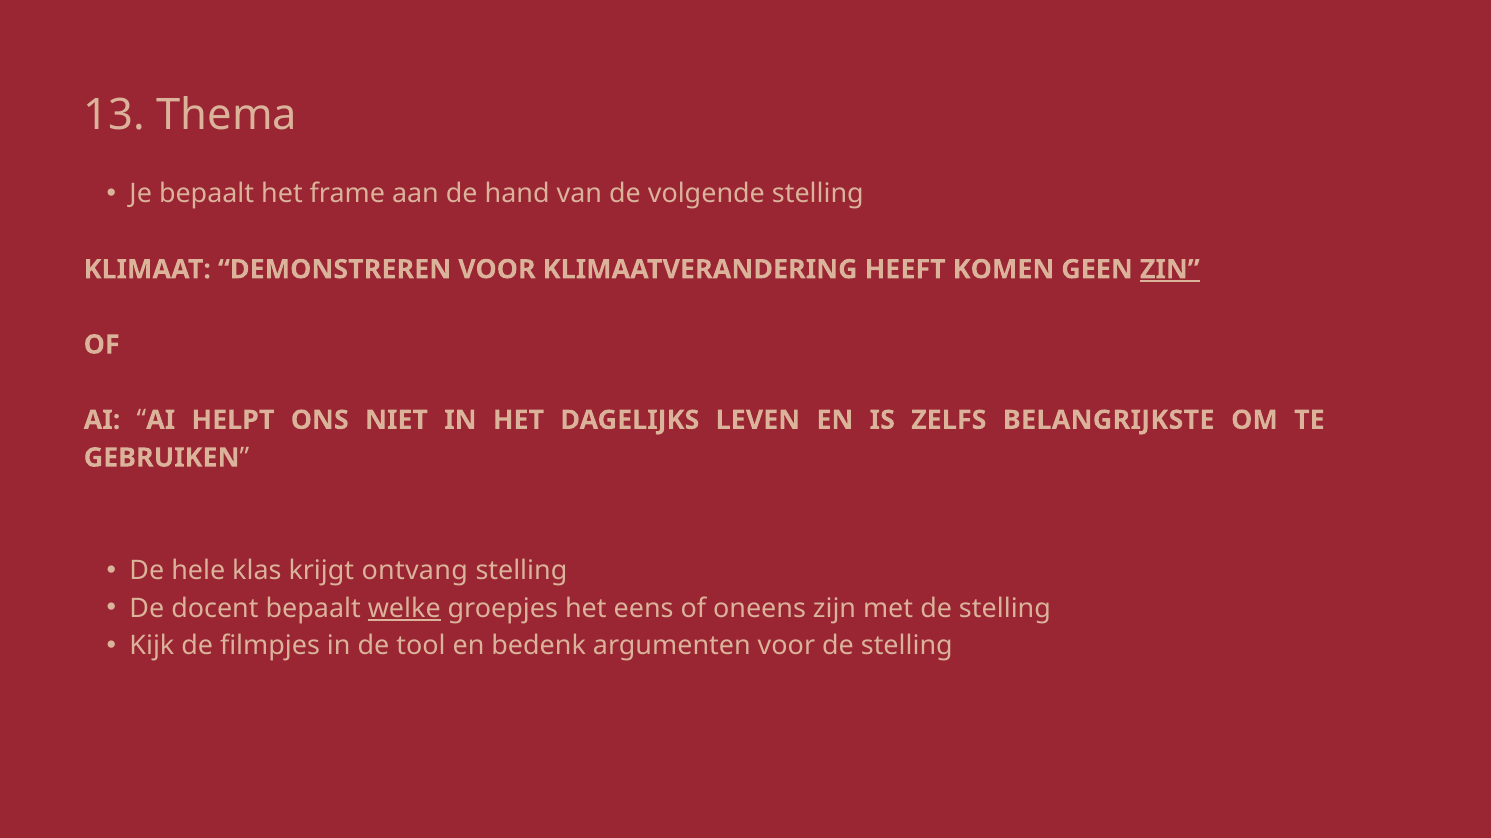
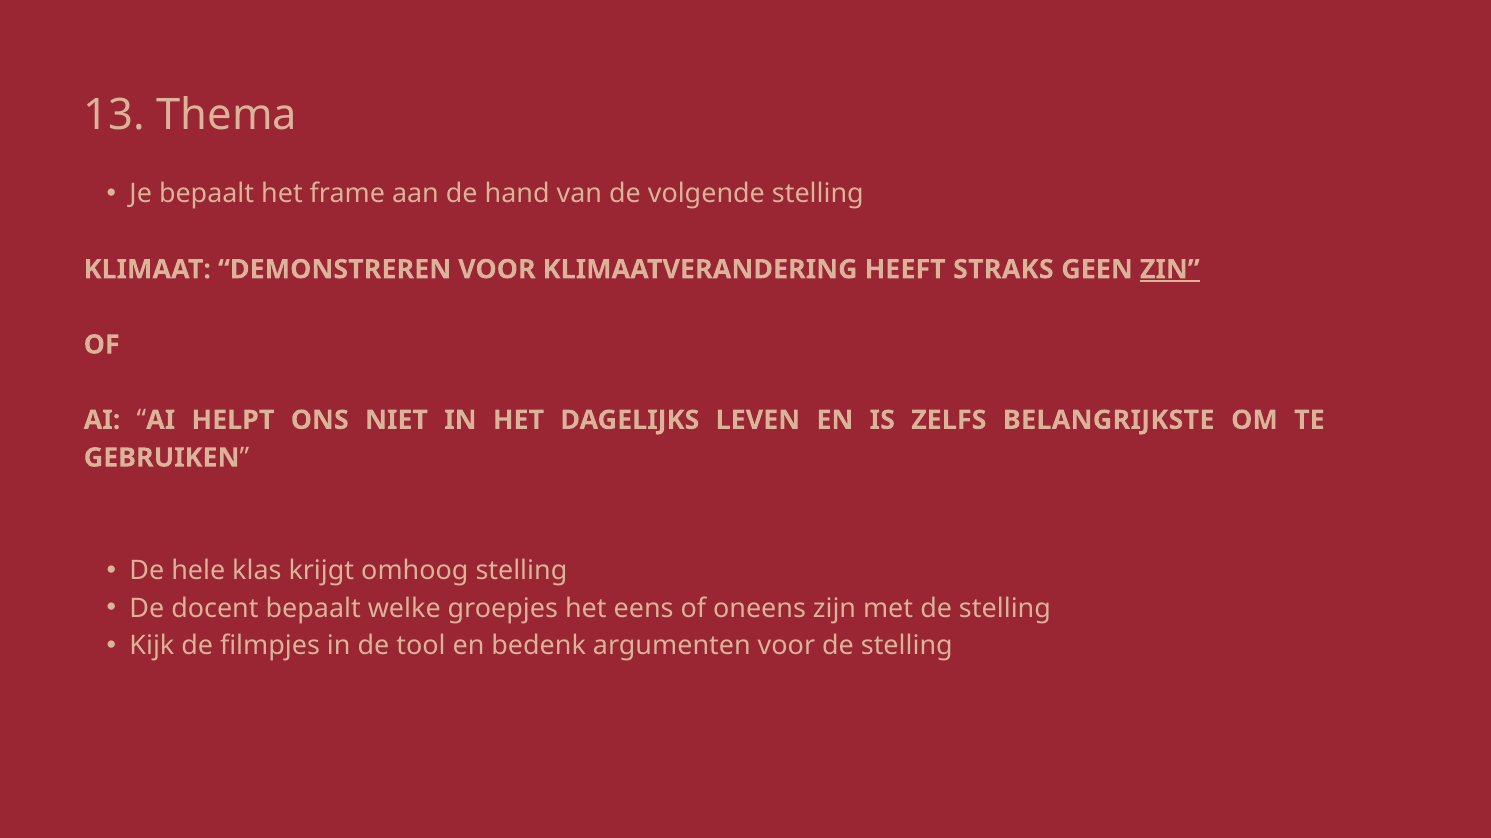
KOMEN: KOMEN -> STRAKS
ontvang: ontvang -> omhoog
welke underline: present -> none
